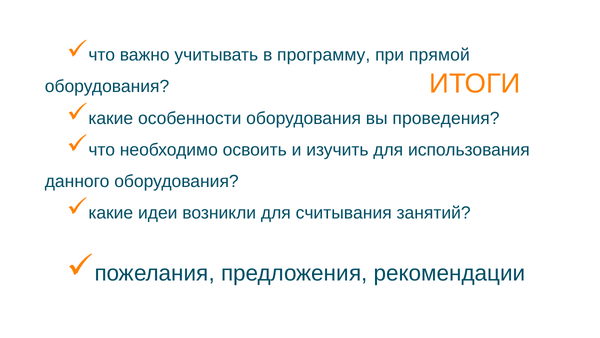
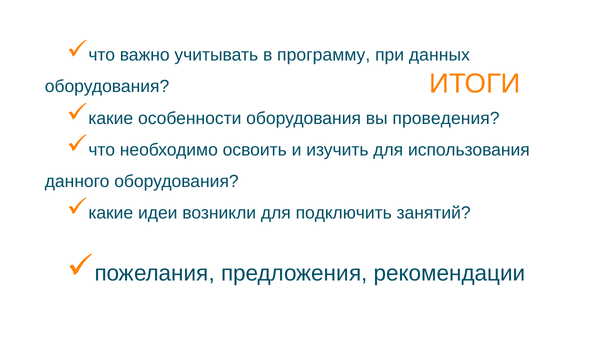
прямой: прямой -> данных
считывания: считывания -> подключить
